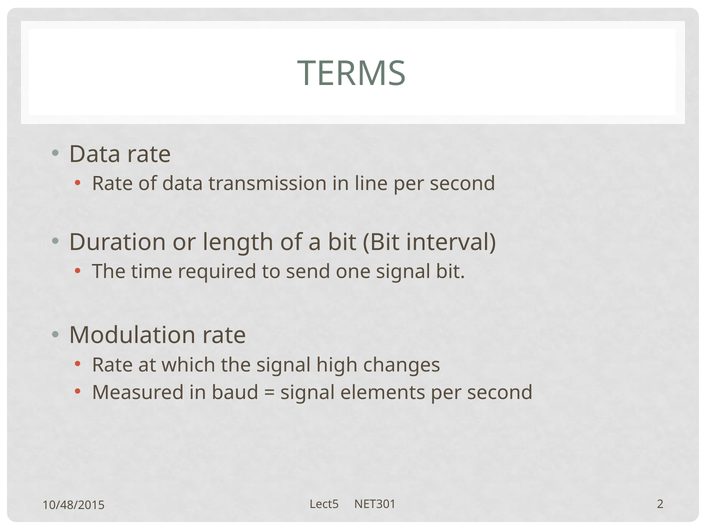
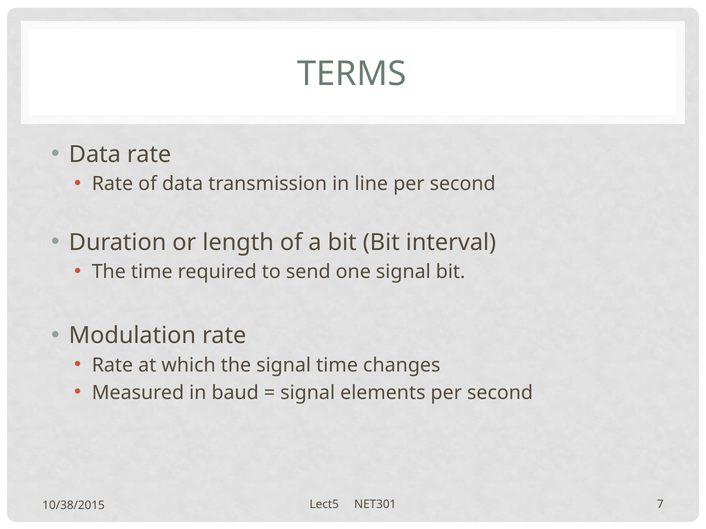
signal high: high -> time
2: 2 -> 7
10/48/2015: 10/48/2015 -> 10/38/2015
